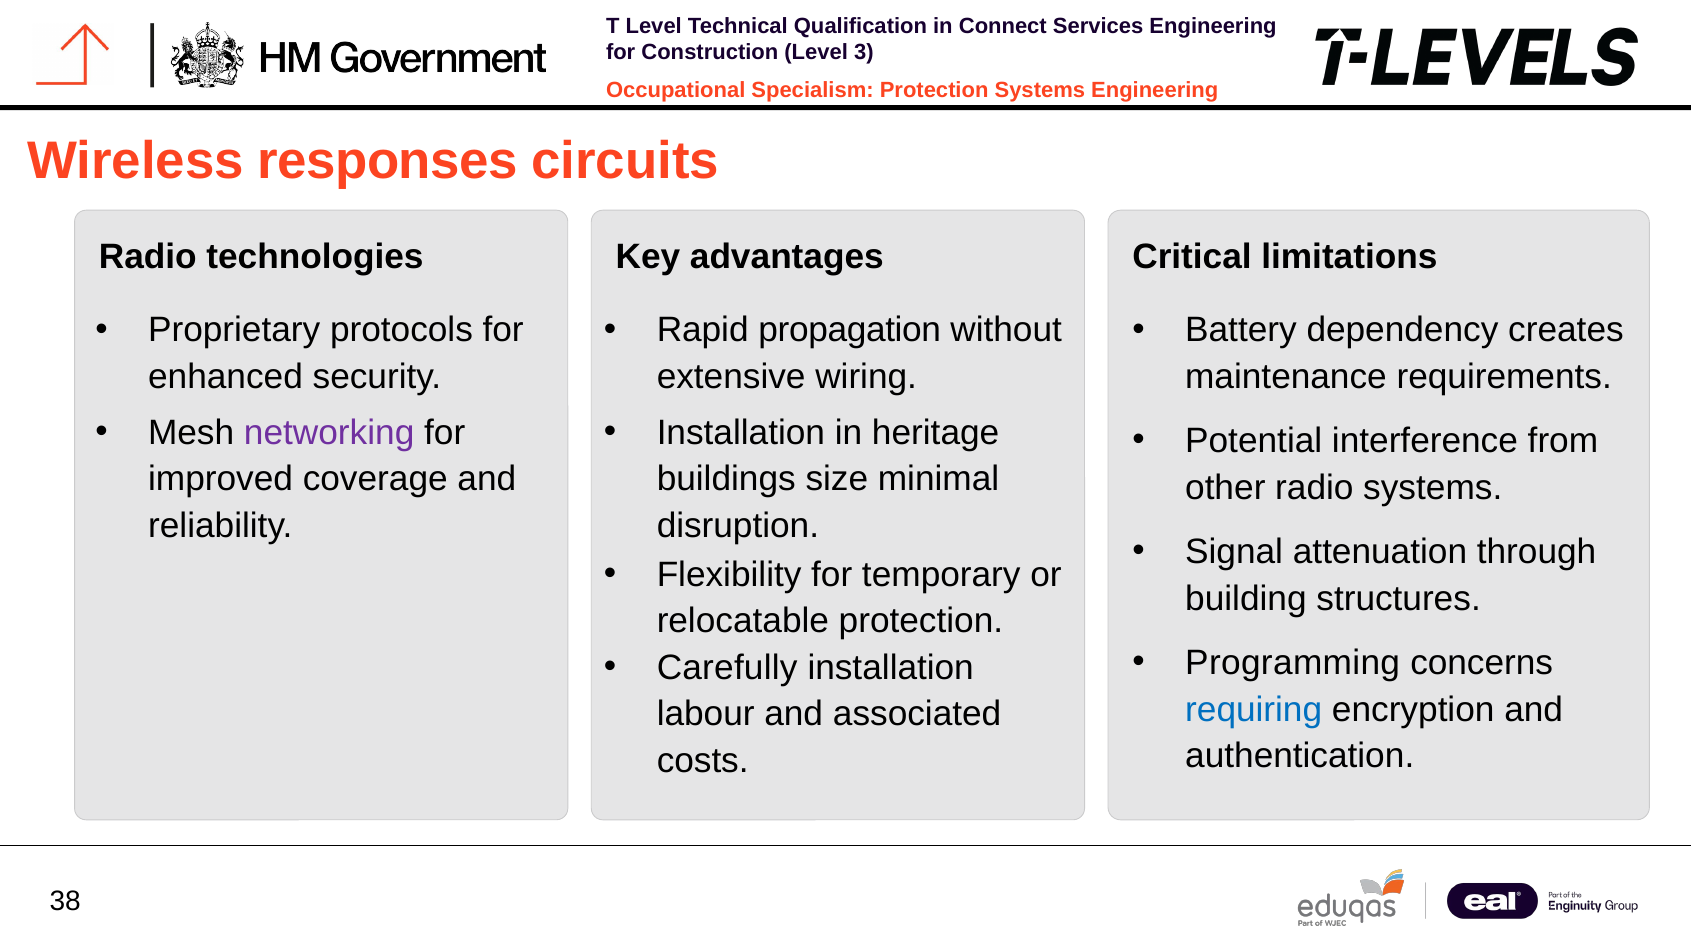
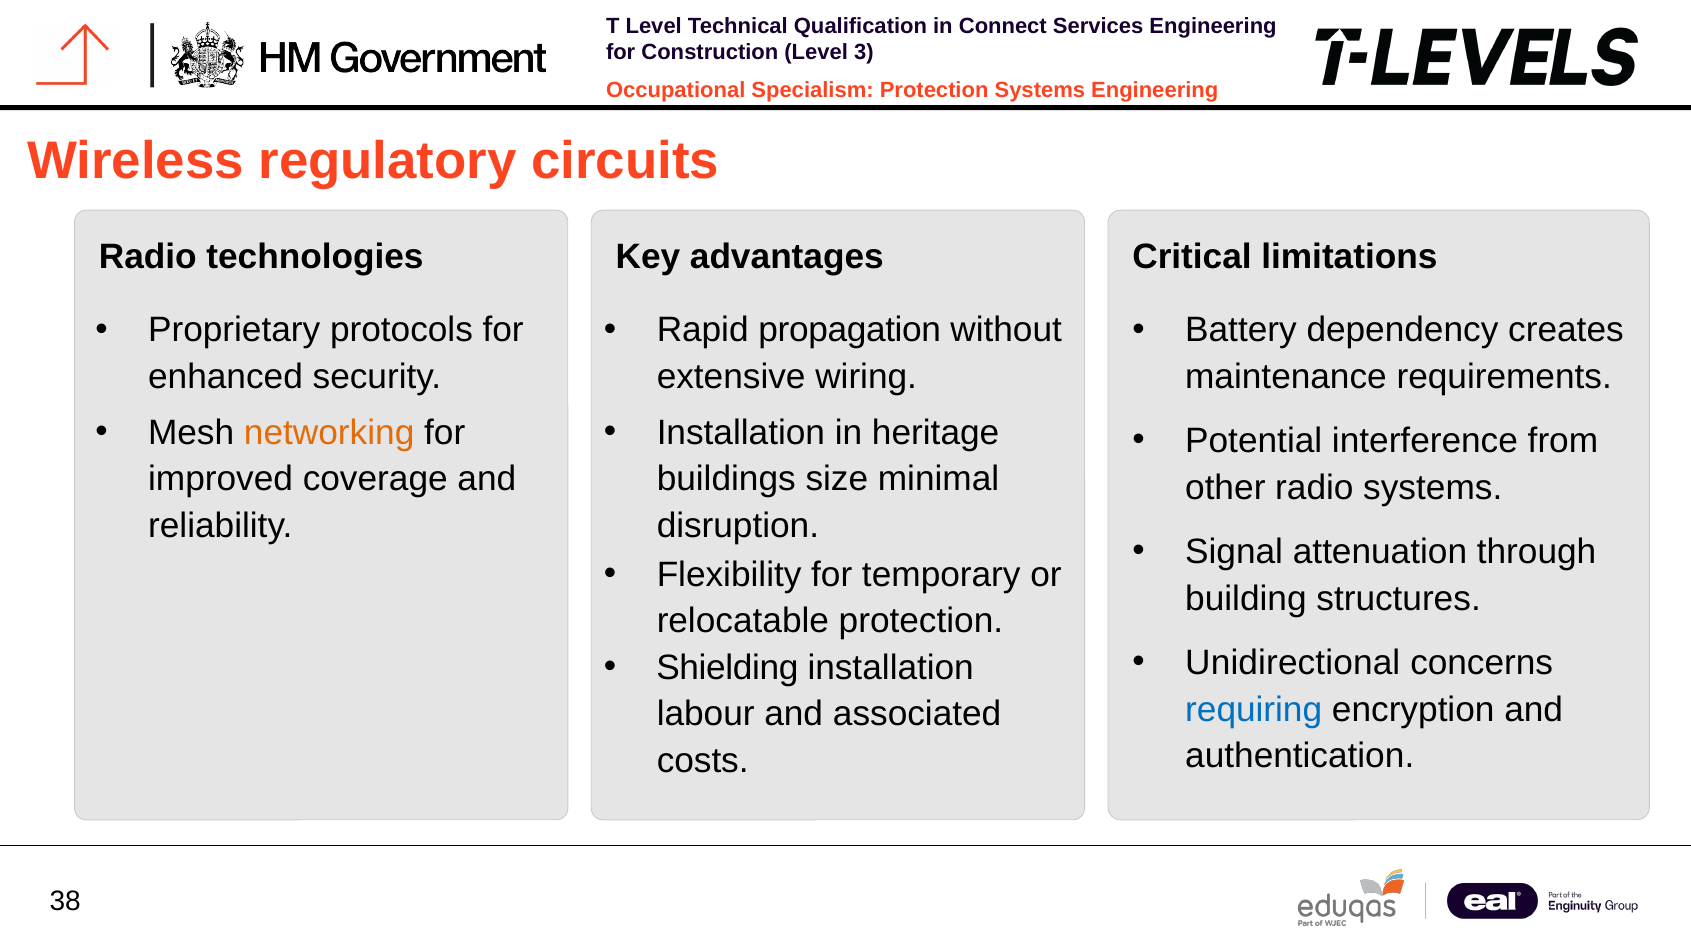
responses: responses -> regulatory
networking colour: purple -> orange
Programming: Programming -> Unidirectional
Carefully: Carefully -> Shielding
